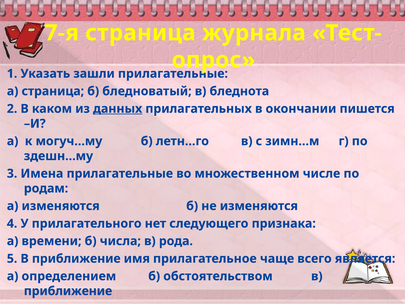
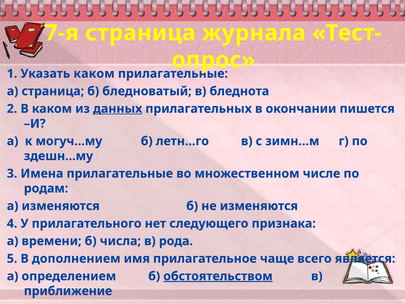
Указать зашли: зашли -> каком
5 В приближение: приближение -> дополнением
обстоятельством underline: none -> present
